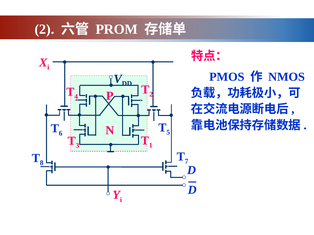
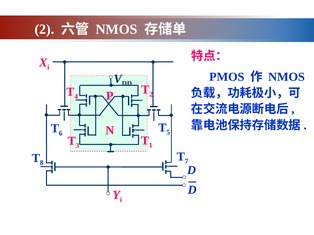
PROM at (117, 29): PROM -> NMOS
